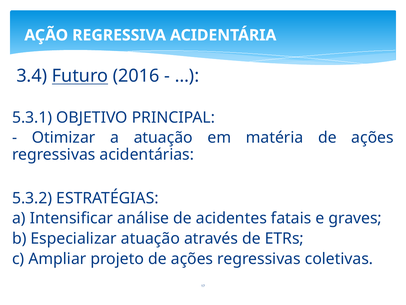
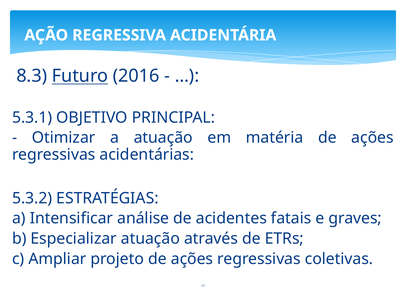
3.4: 3.4 -> 8.3
